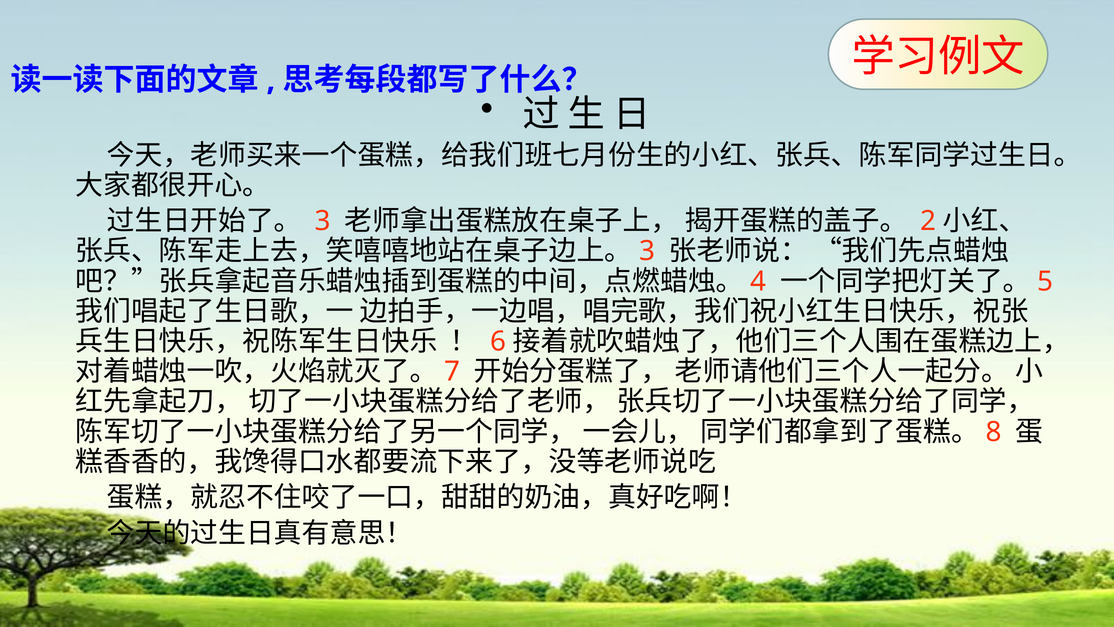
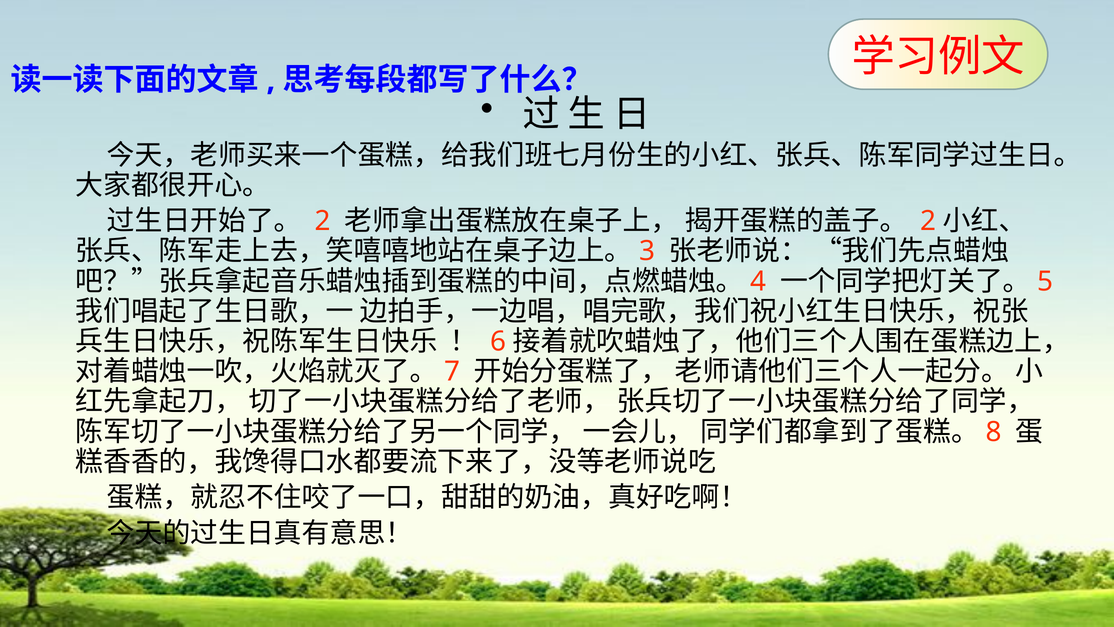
3: 3 -> 2
